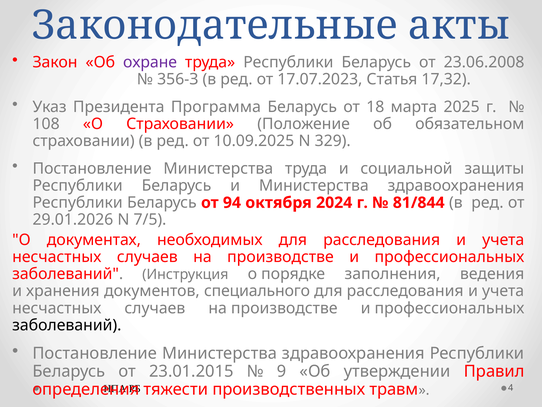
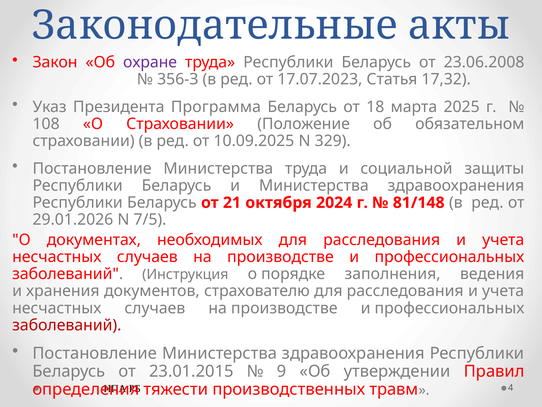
94: 94 -> 21
81/844: 81/844 -> 81/148
специального: специального -> страхователю
заболеваний at (67, 325) colour: black -> red
